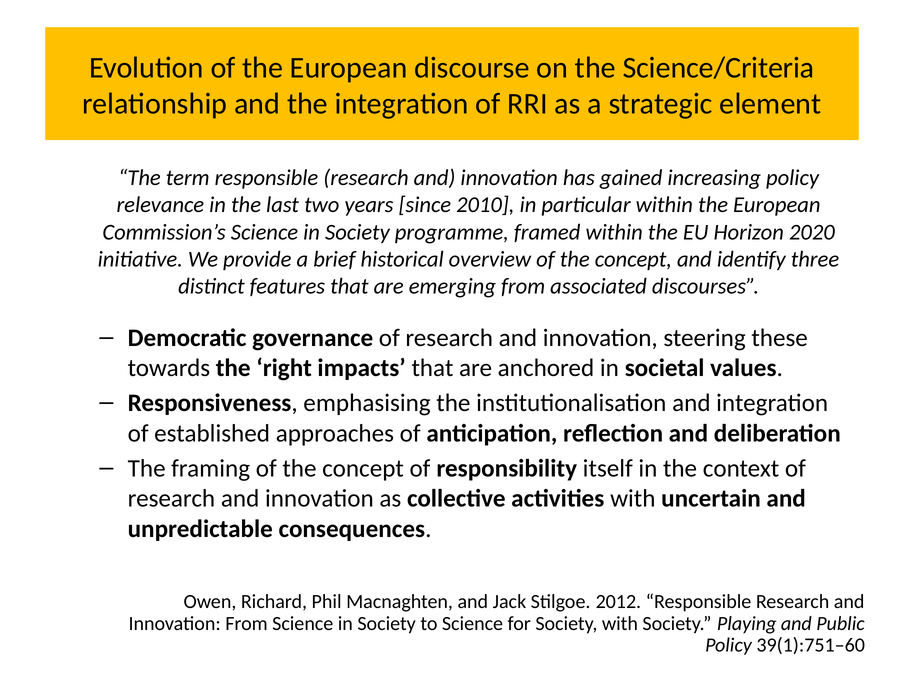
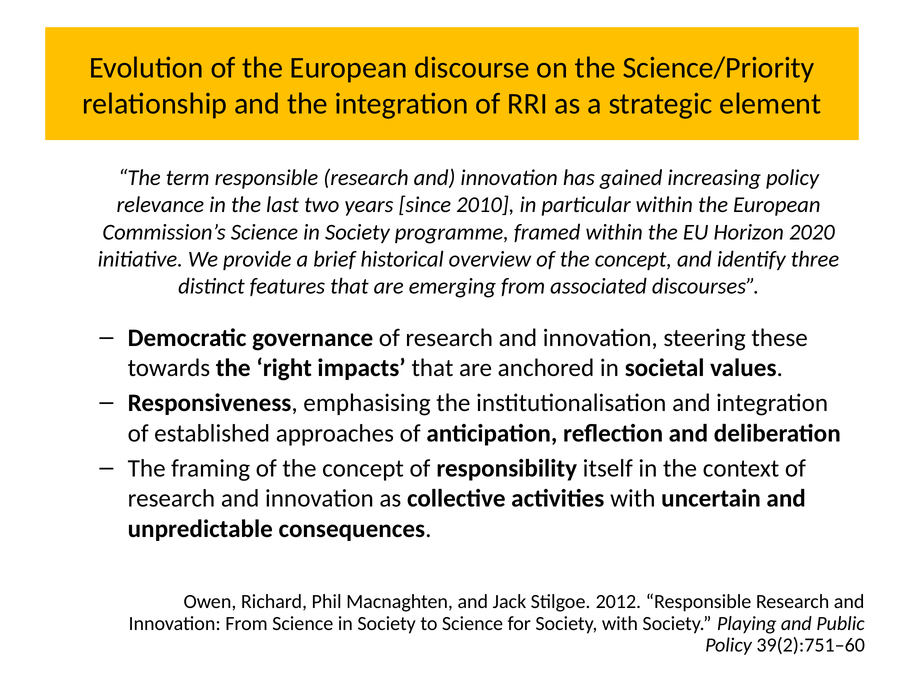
Science/Criteria: Science/Criteria -> Science/Priority
39(1):751–60: 39(1):751–60 -> 39(2):751–60
